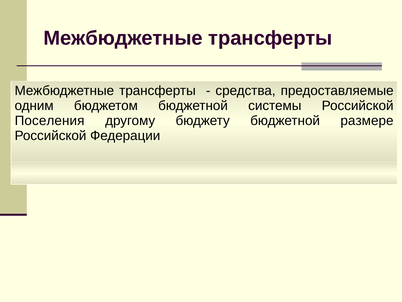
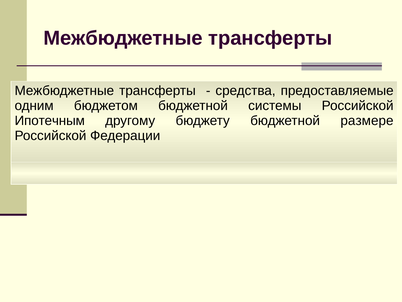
Поселения: Поселения -> Ипотечным
